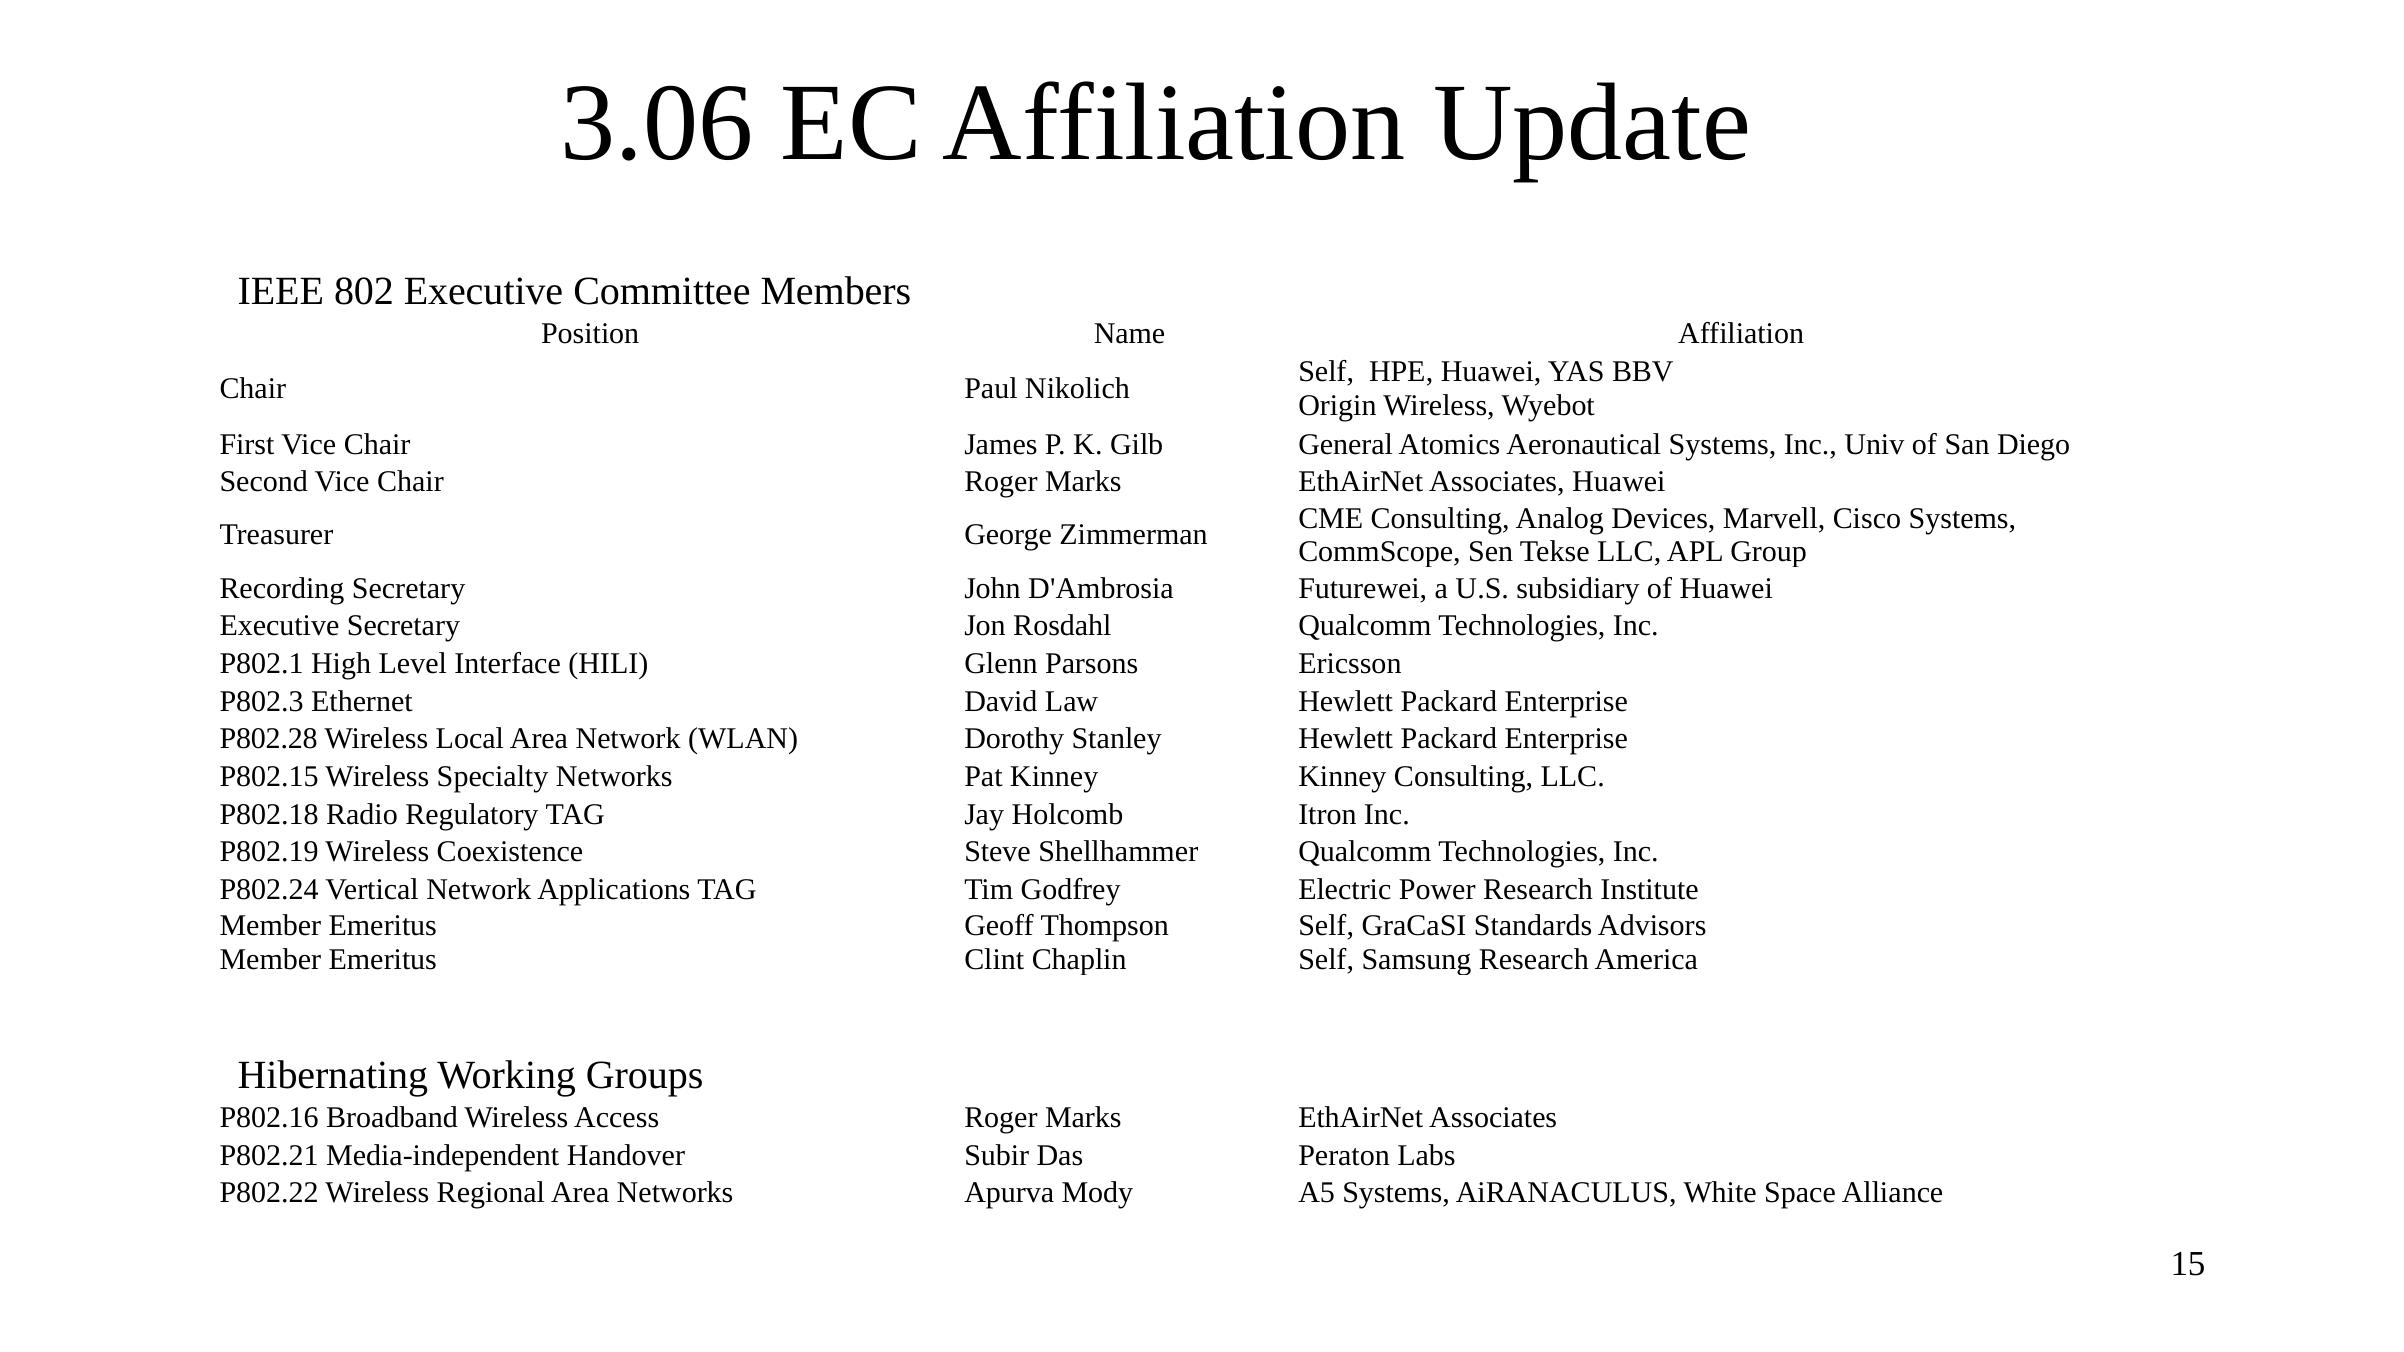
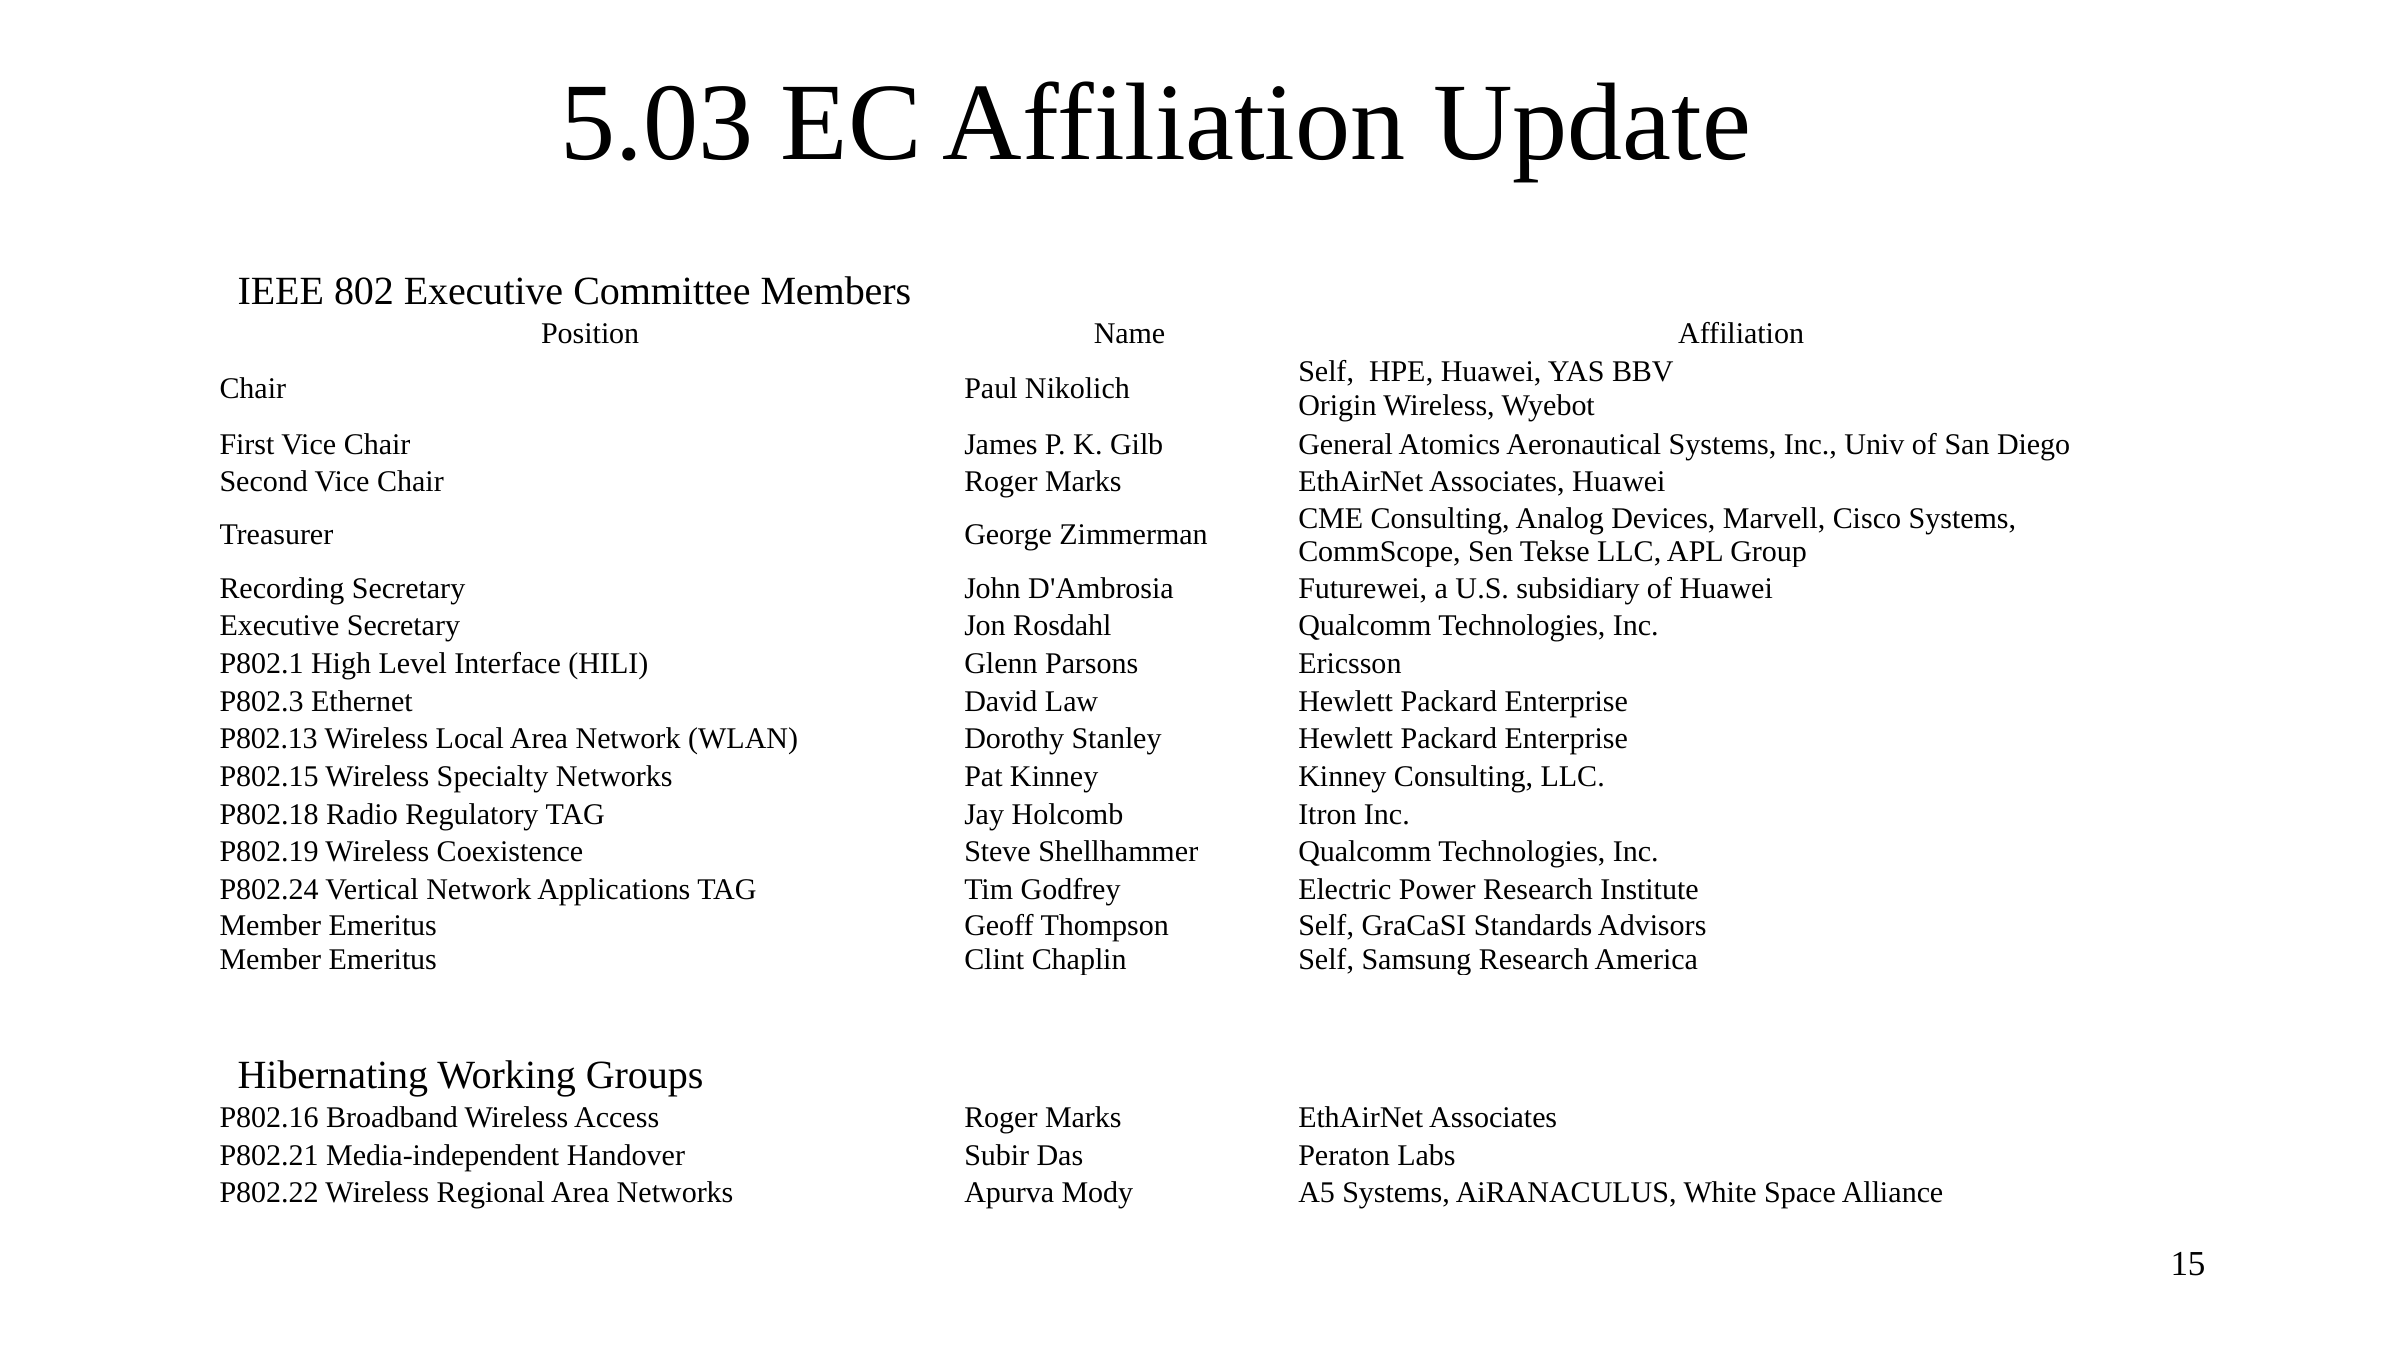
3.06: 3.06 -> 5.03
P802.28: P802.28 -> P802.13
